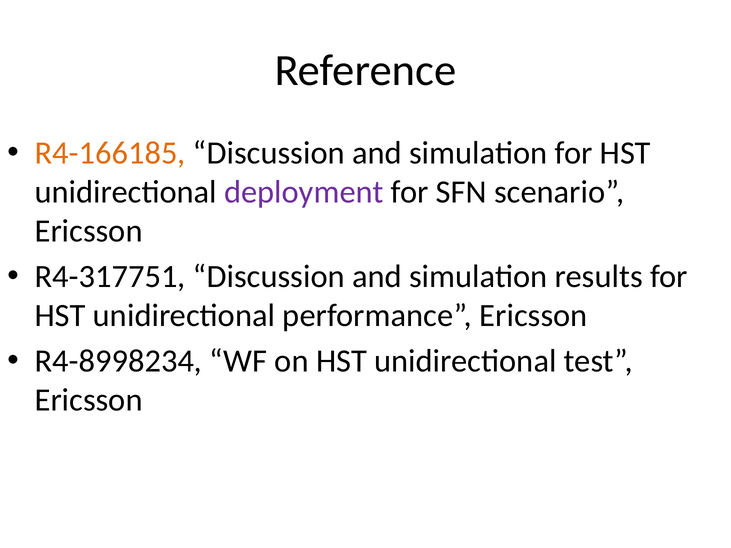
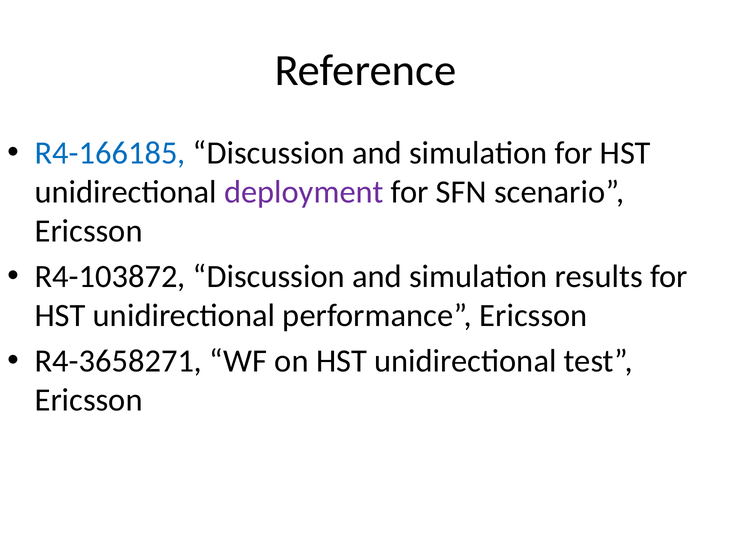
R4-166185 colour: orange -> blue
R4-317751: R4-317751 -> R4-103872
R4-8998234: R4-8998234 -> R4-3658271
